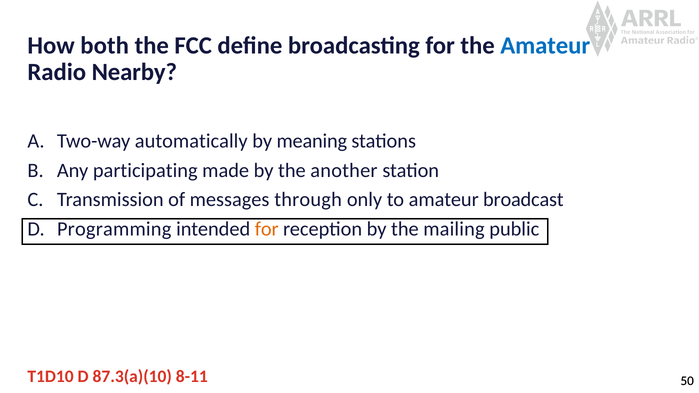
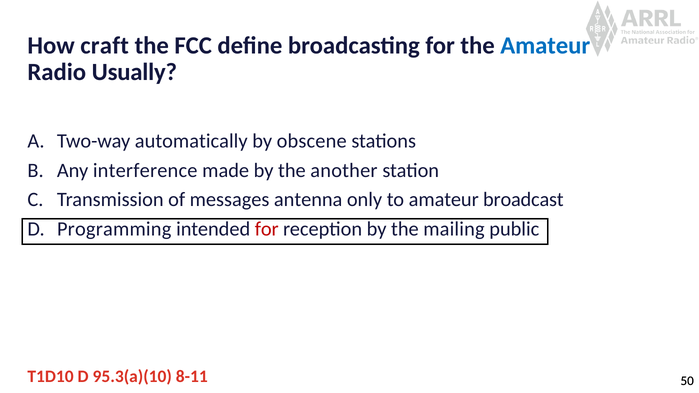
both: both -> craft
Nearby: Nearby -> Usually
meaning: meaning -> obscene
participating: participating -> interference
through: through -> antenna
for at (267, 229) colour: orange -> red
87.3(a)(10: 87.3(a)(10 -> 95.3(a)(10
